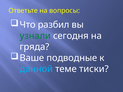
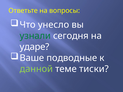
разбил: разбил -> унесло
гряда: гряда -> ударе
данной colour: light blue -> light green
